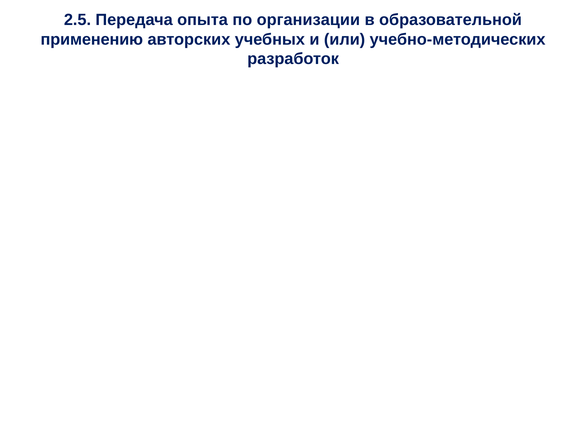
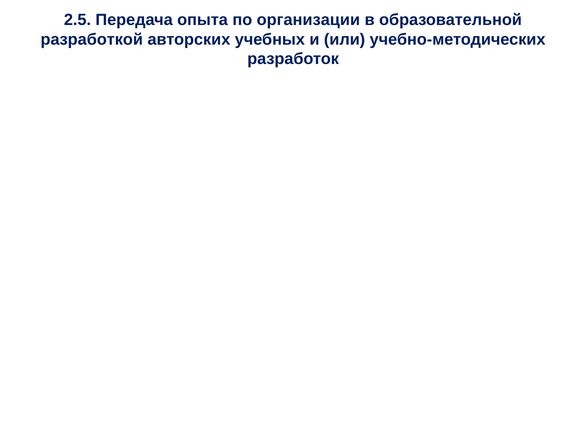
применению: применению -> разработкой
